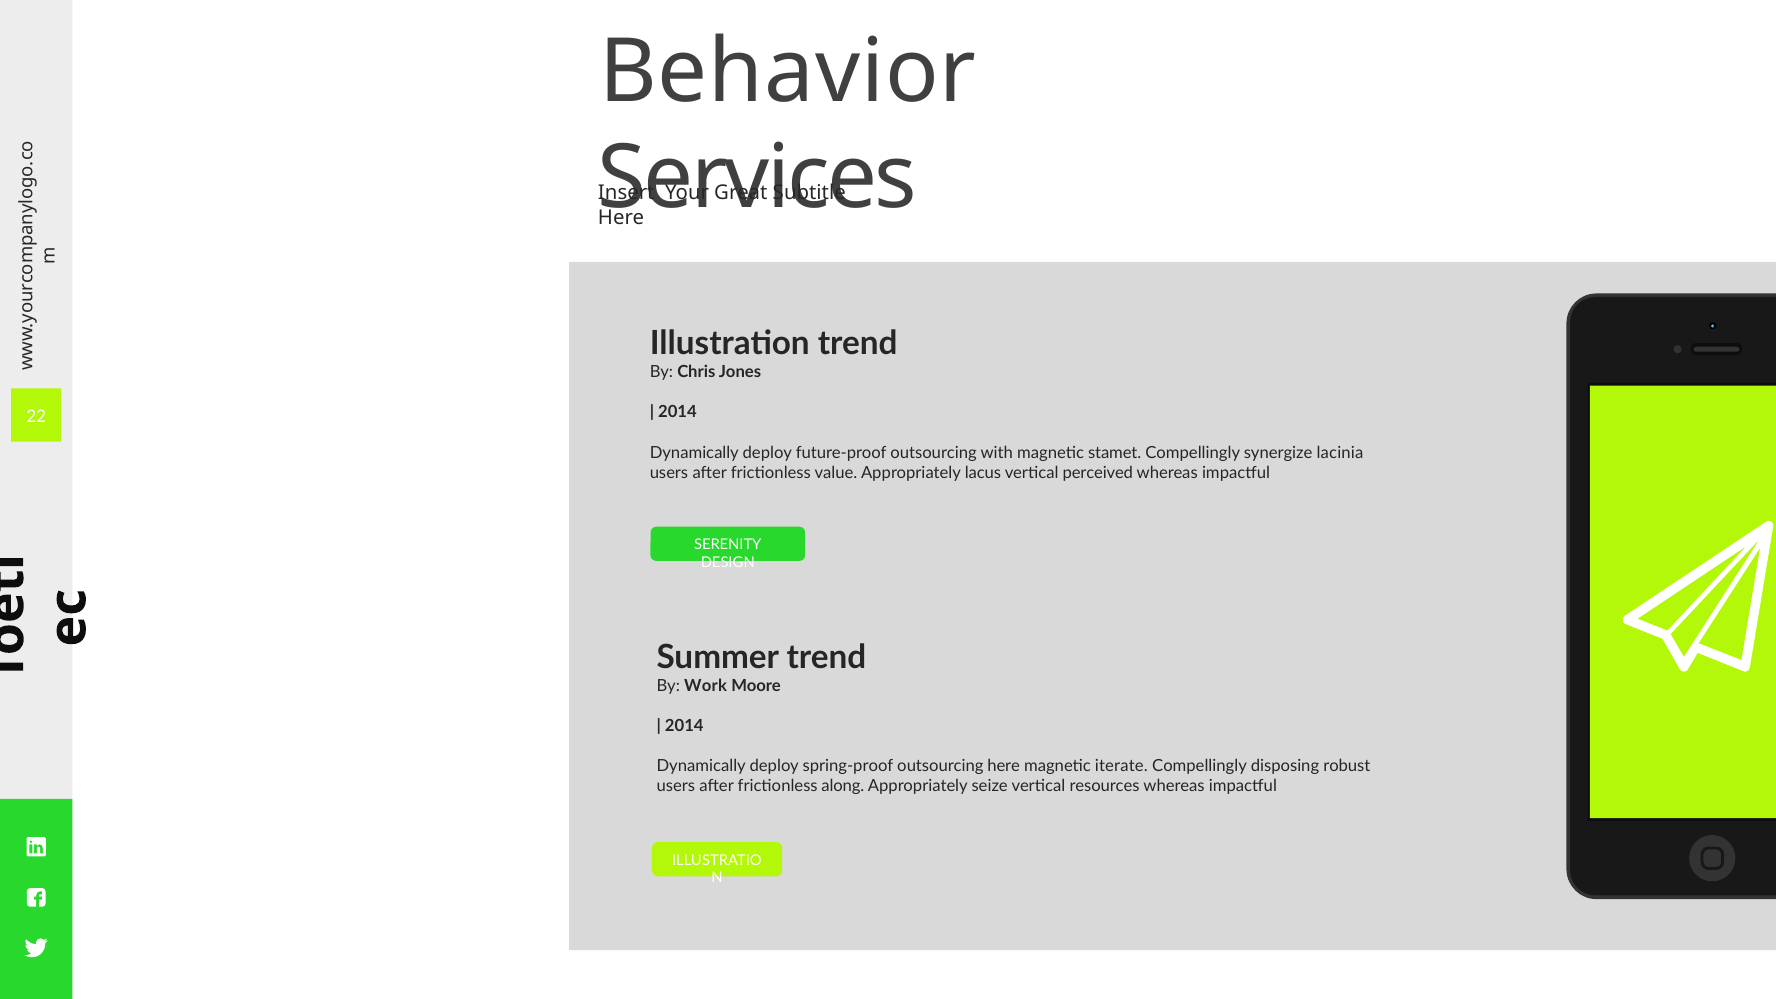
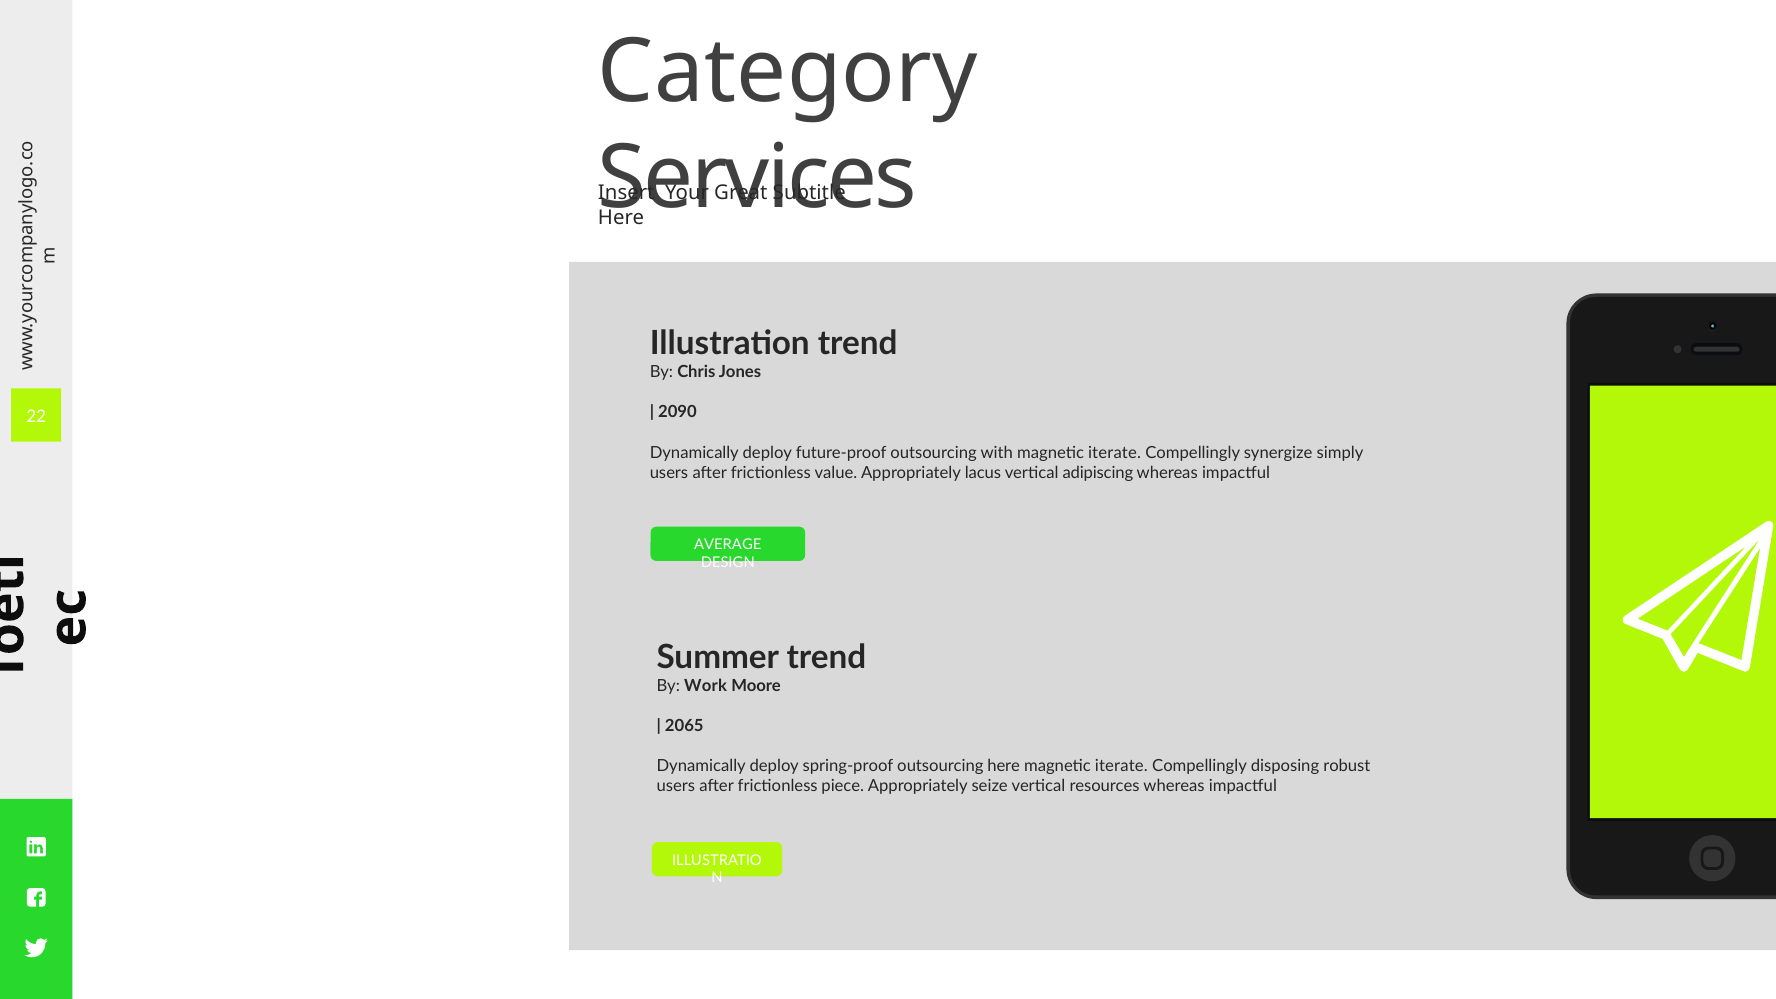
Behavior: Behavior -> Category
2014 at (677, 412): 2014 -> 2090
with magnetic stamet: stamet -> iterate
lacinia: lacinia -> simply
perceived: perceived -> adipiscing
SERENITY: SERENITY -> AVERAGE
2014 at (684, 726): 2014 -> 2065
along: along -> piece
